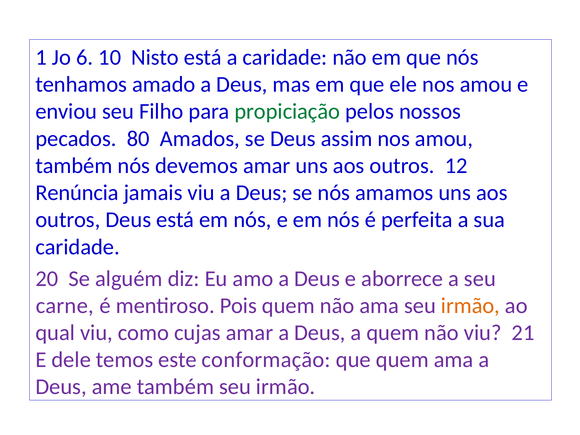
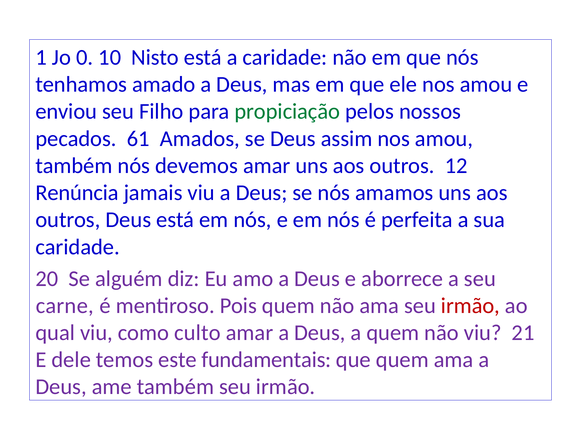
6: 6 -> 0
80: 80 -> 61
irmão at (470, 306) colour: orange -> red
cujas: cujas -> culto
conformação: conformação -> fundamentais
